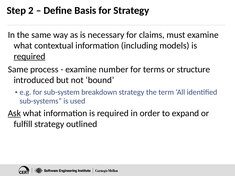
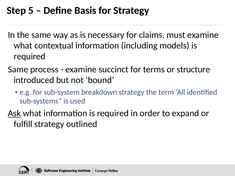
2: 2 -> 5
required at (30, 56) underline: present -> none
number: number -> succinct
